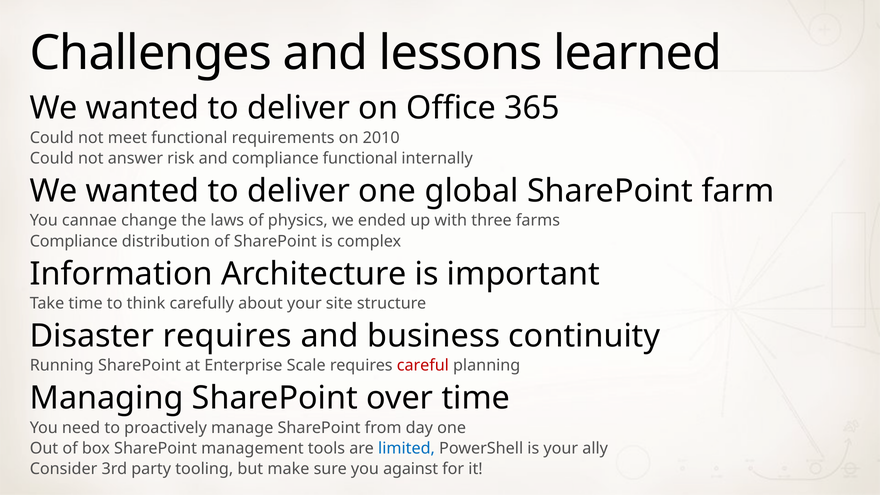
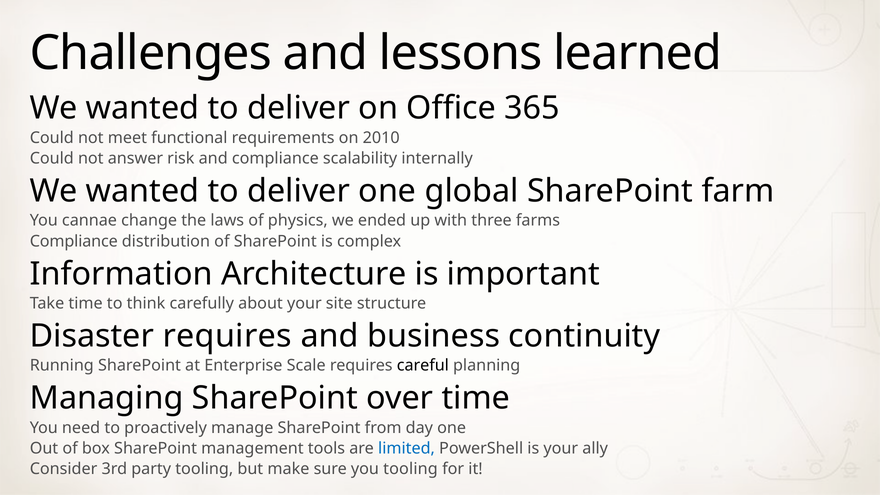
compliance functional: functional -> scalability
careful colour: red -> black
you against: against -> tooling
